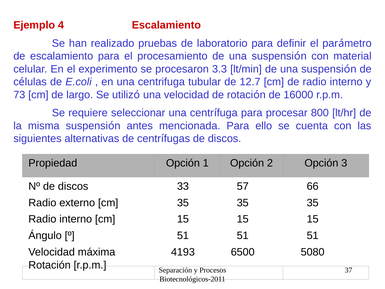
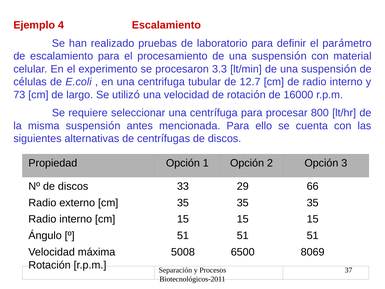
57: 57 -> 29
4193: 4193 -> 5008
5080: 5080 -> 8069
